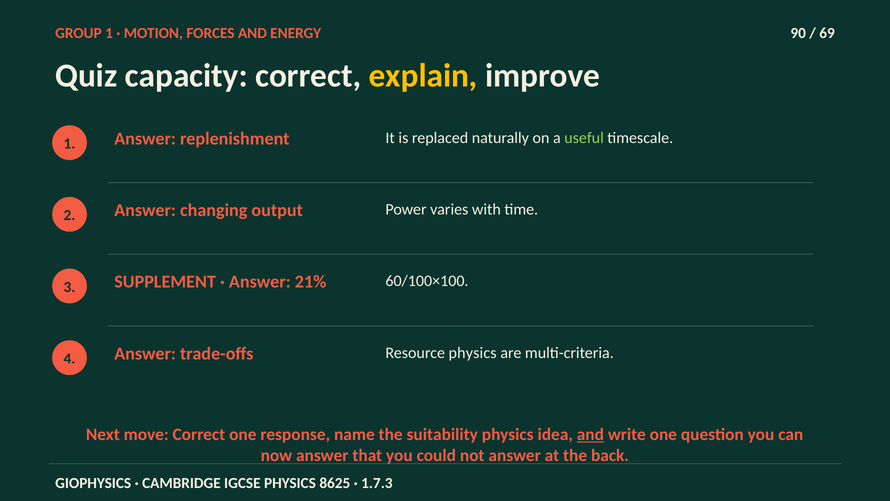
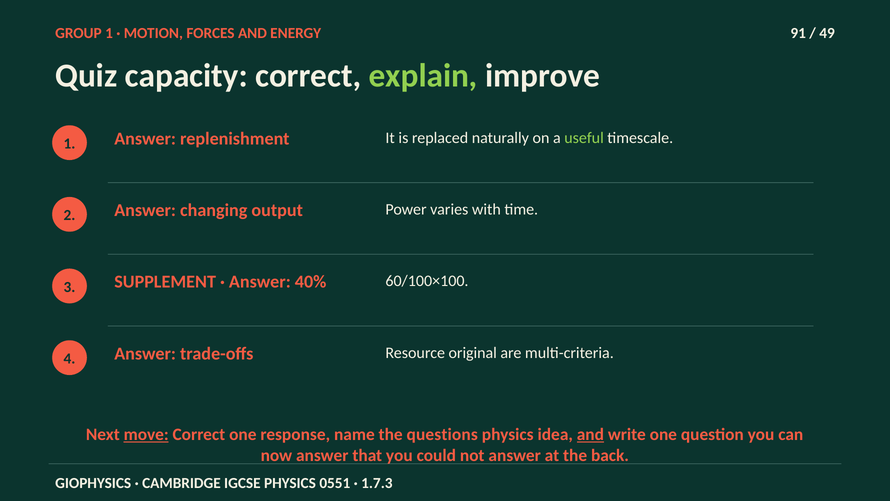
90: 90 -> 91
69: 69 -> 49
explain colour: yellow -> light green
21%: 21% -> 40%
Resource physics: physics -> original
move underline: none -> present
suitability: suitability -> questions
8625: 8625 -> 0551
